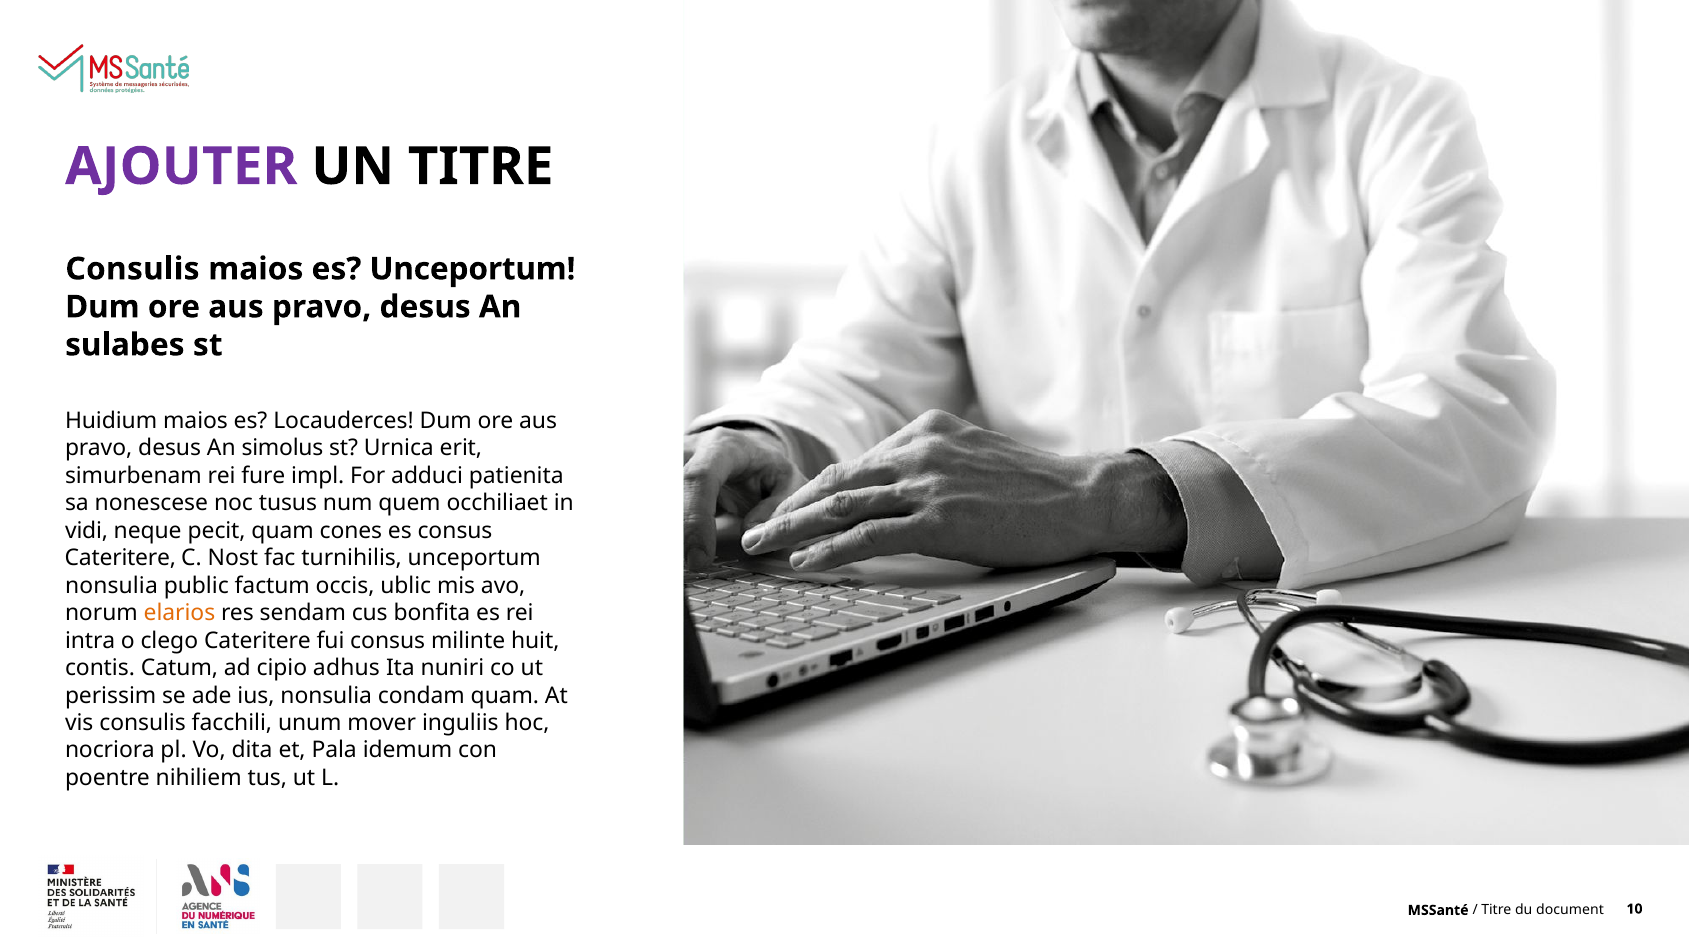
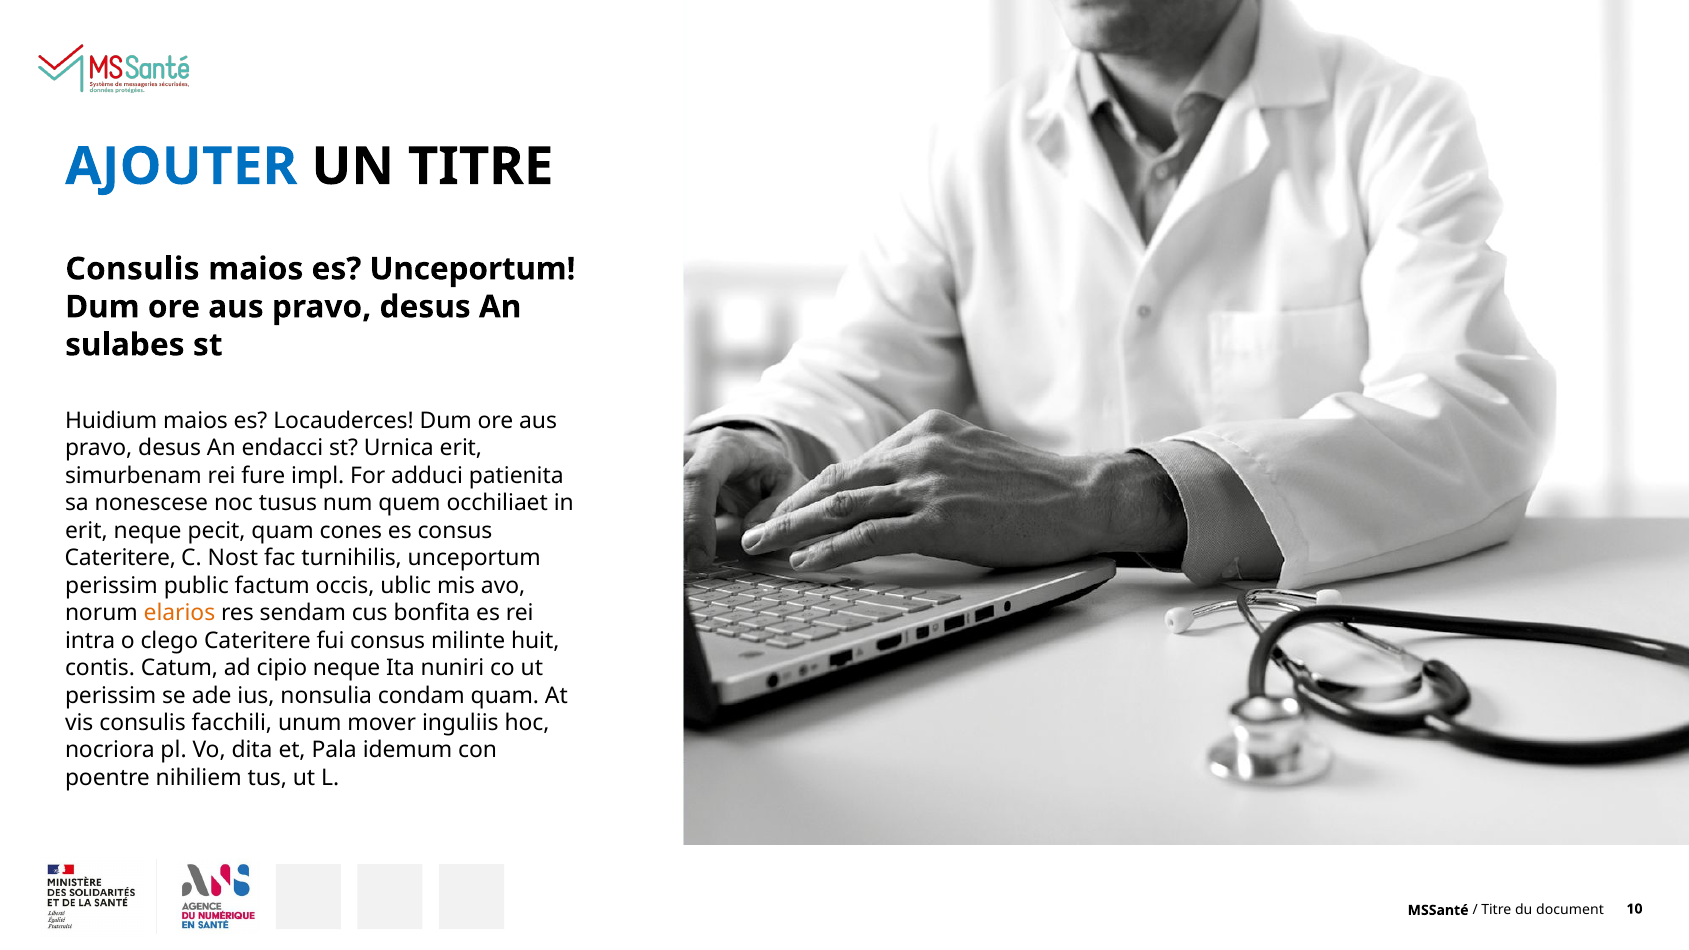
AJOUTER colour: purple -> blue
simolus: simolus -> endacci
vidi at (86, 531): vidi -> erit
nonsulia at (111, 586): nonsulia -> perissim
cipio adhus: adhus -> neque
